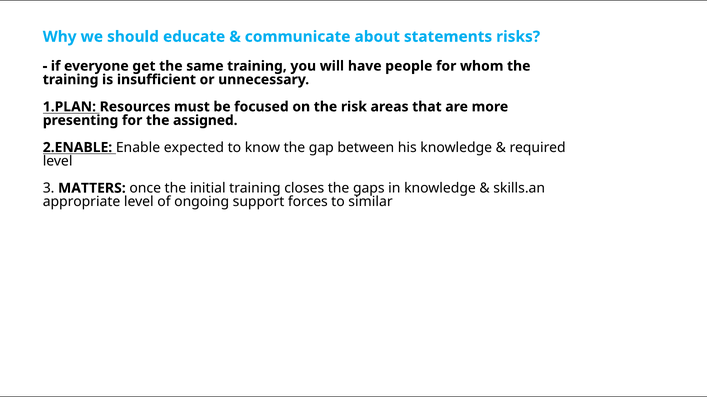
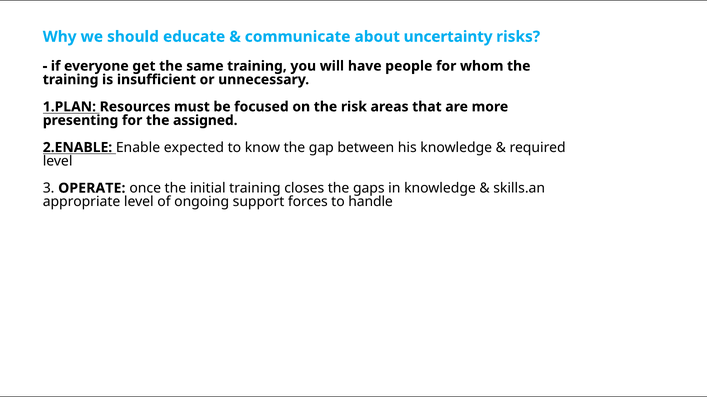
statements: statements -> uncertainty
MATTERS: MATTERS -> OPERATE
similar: similar -> handle
